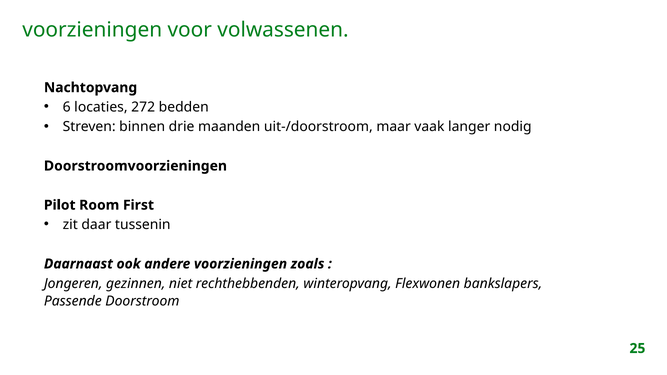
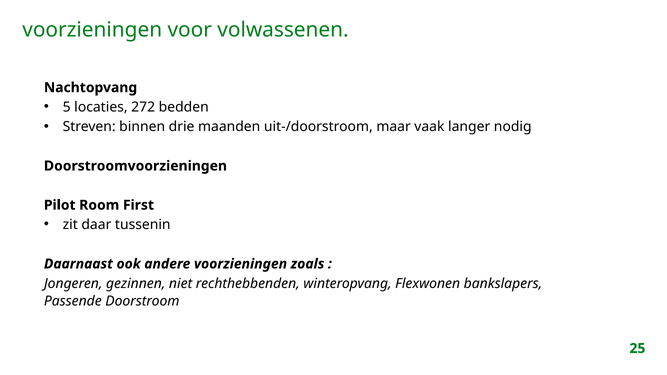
6: 6 -> 5
